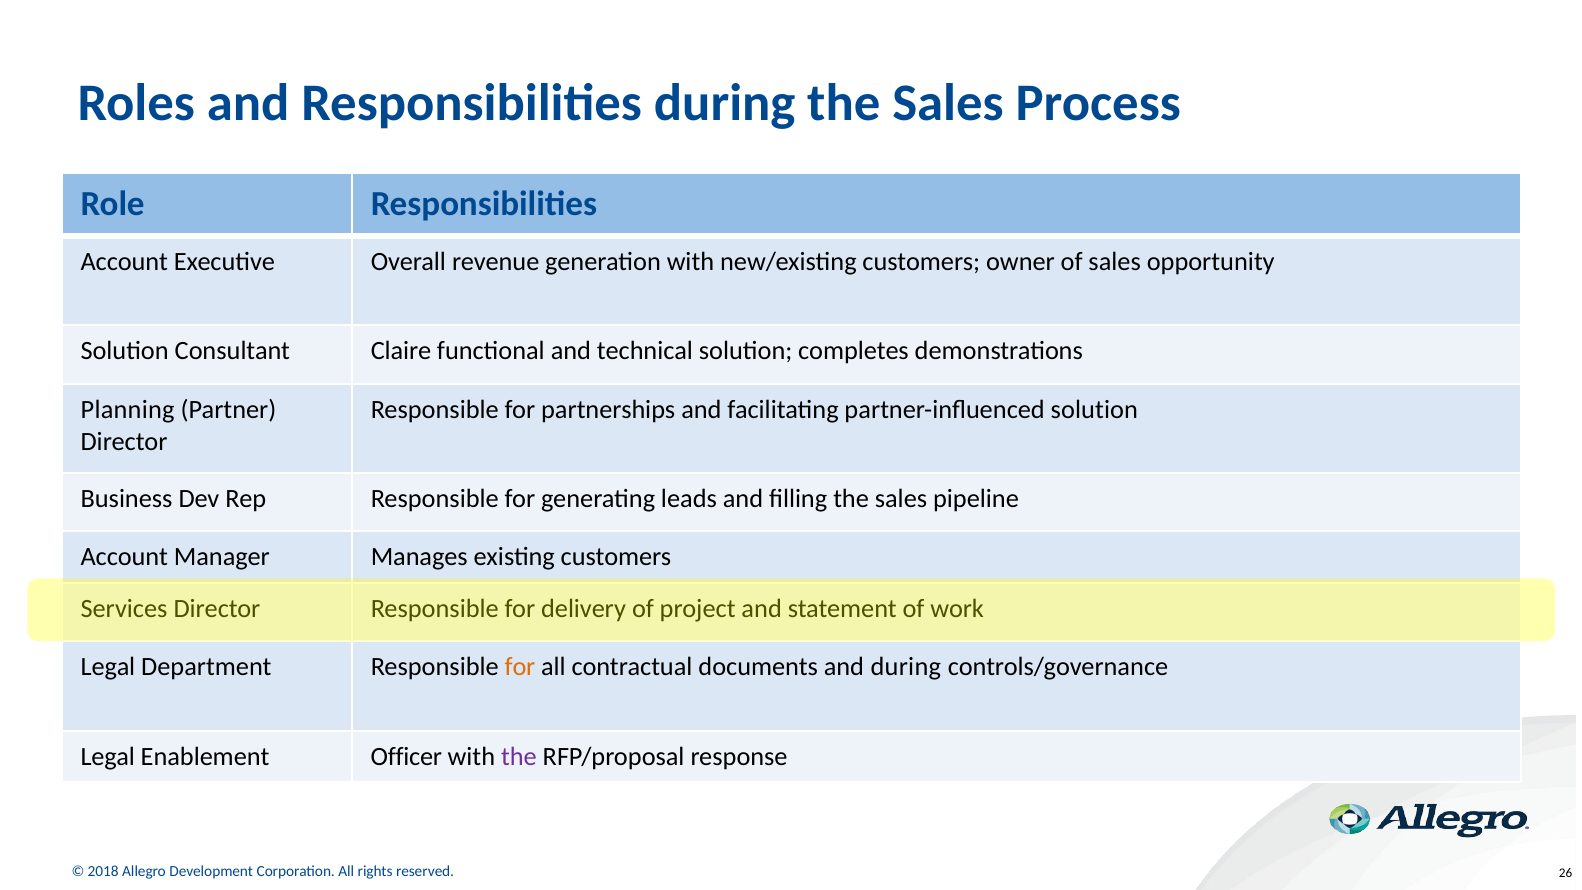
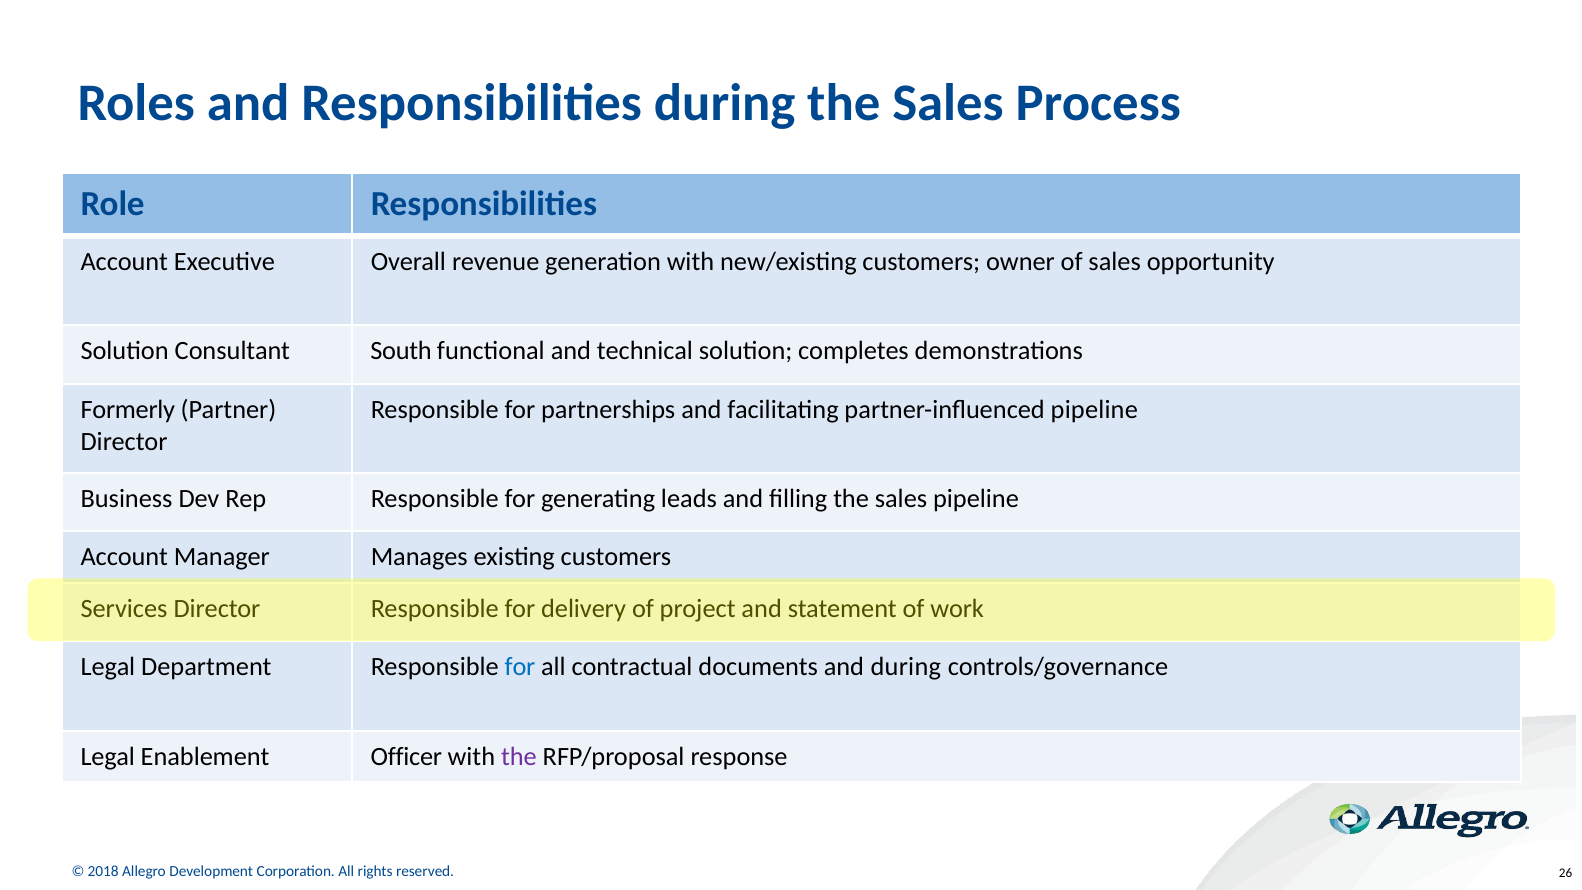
Claire: Claire -> South
Planning: Planning -> Formerly
partner-influenced solution: solution -> pipeline
for at (520, 667) colour: orange -> blue
